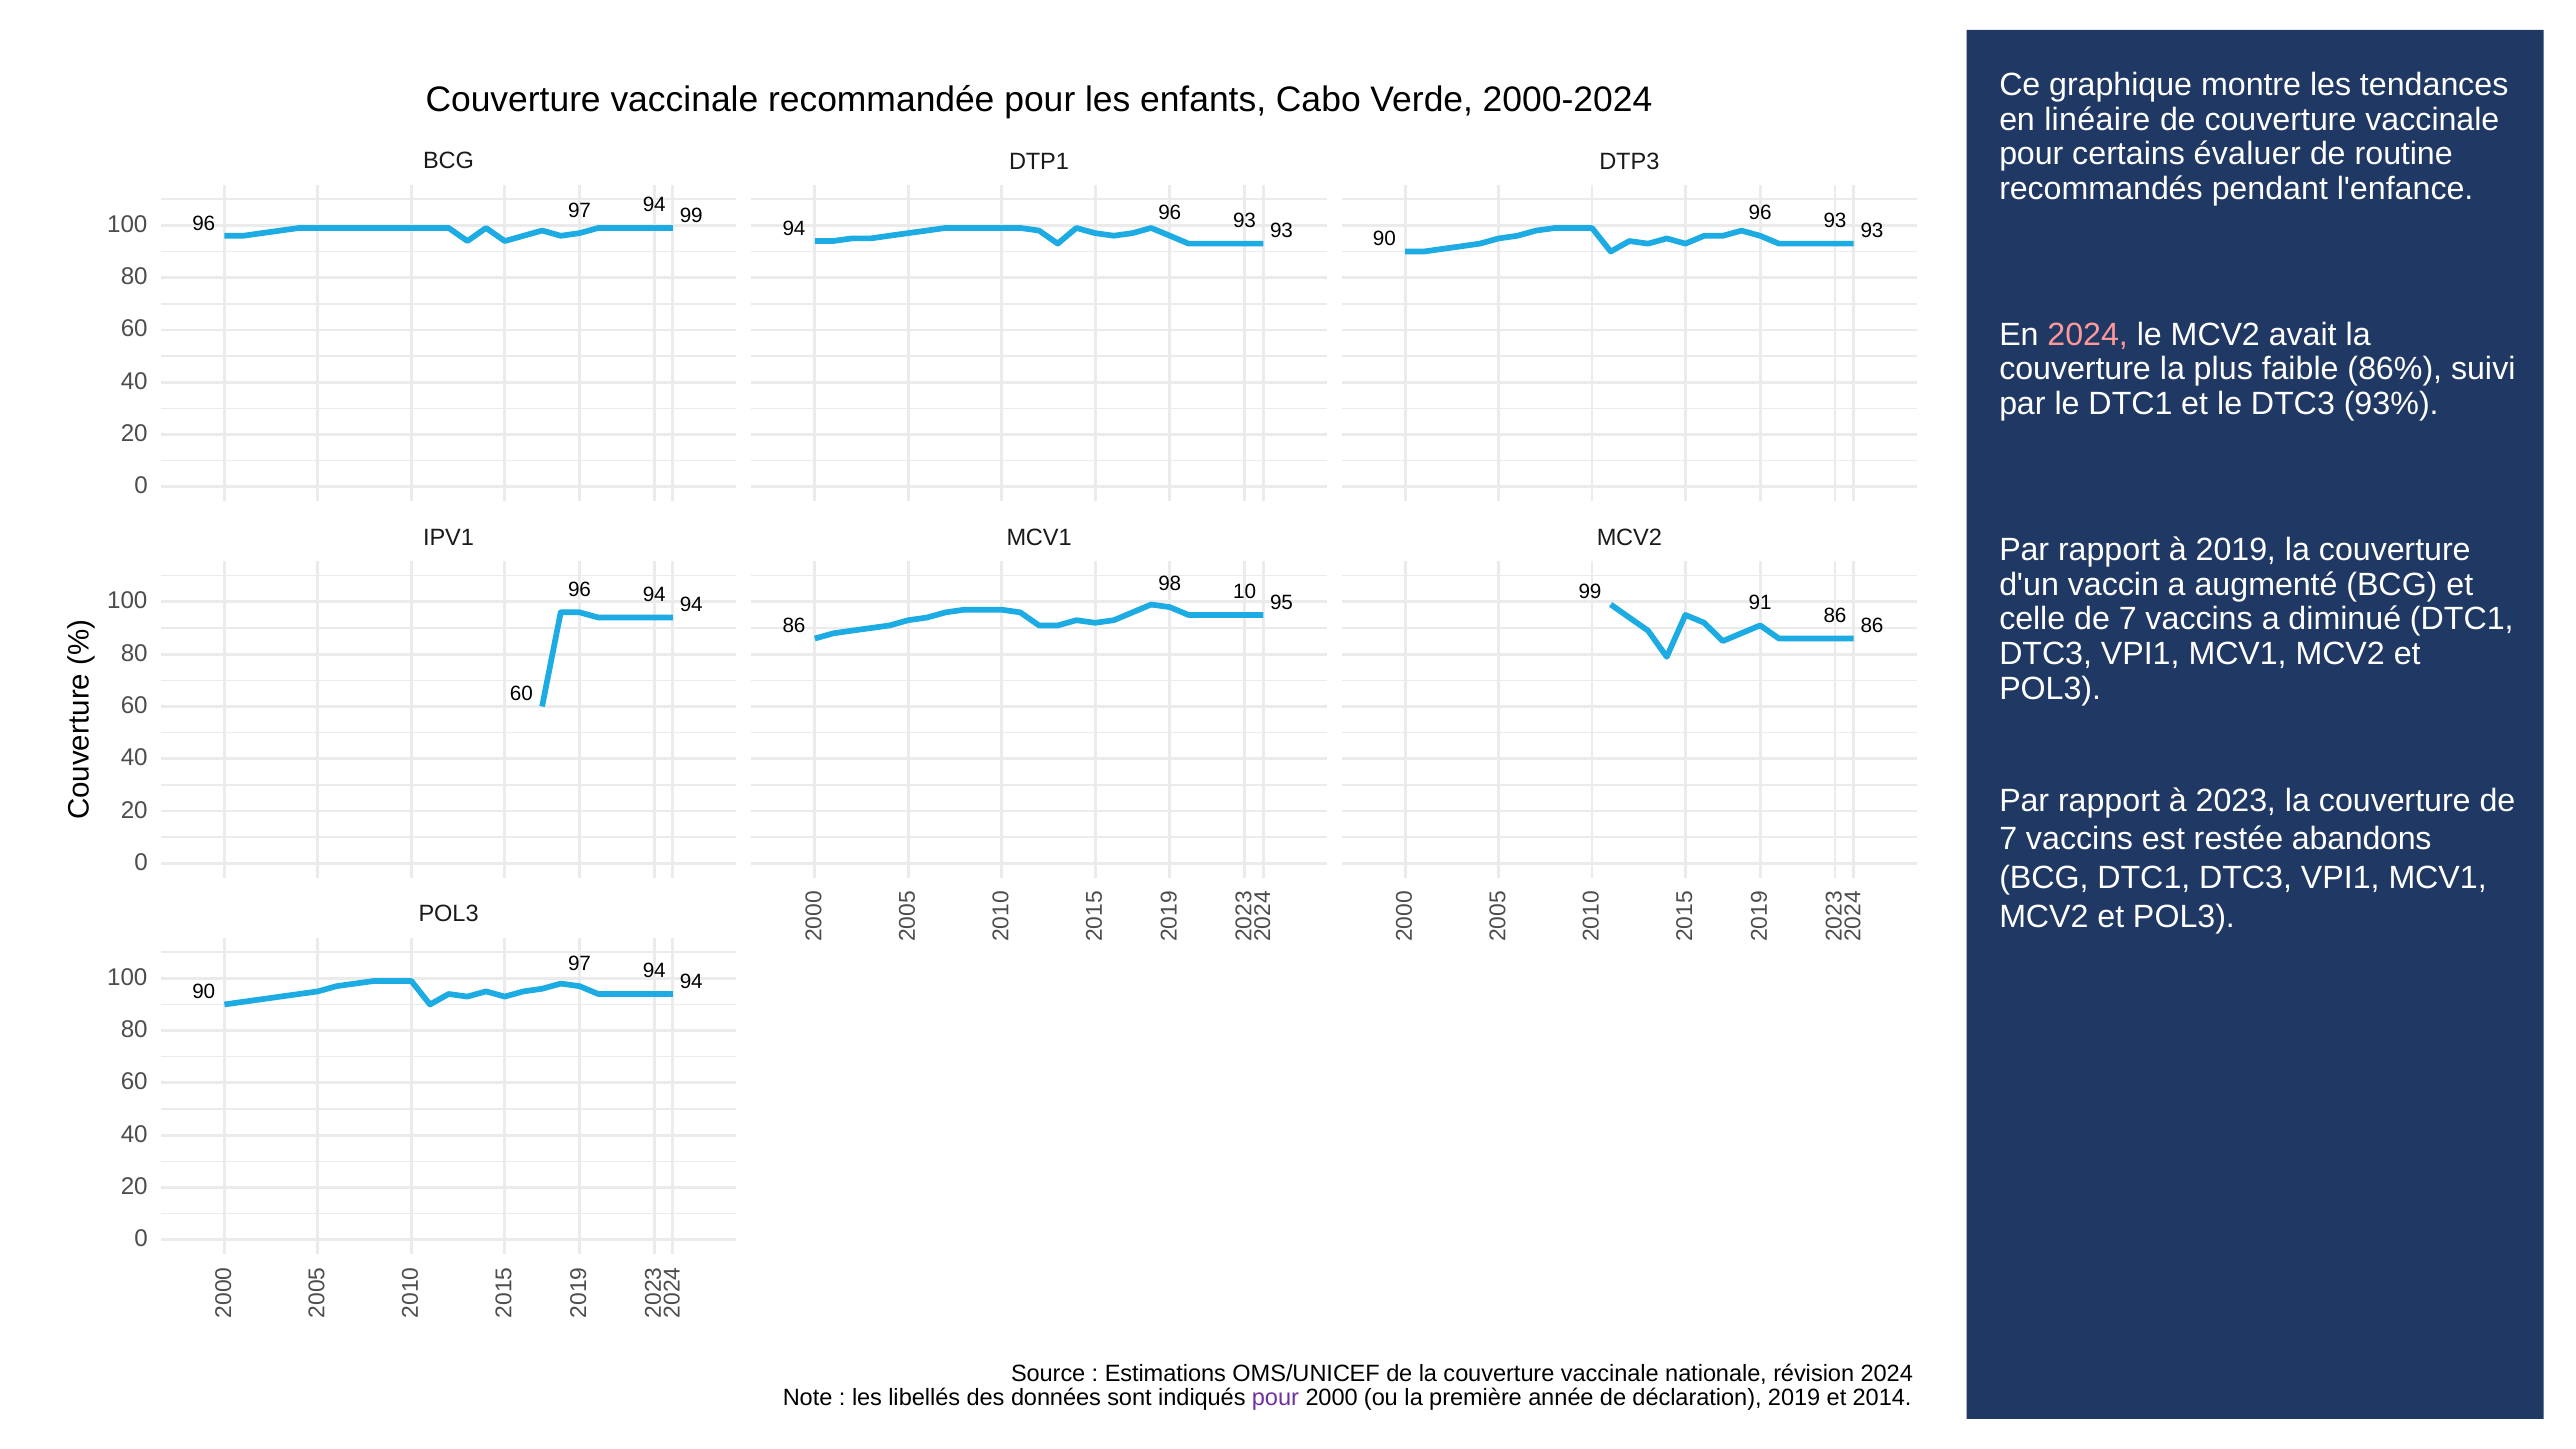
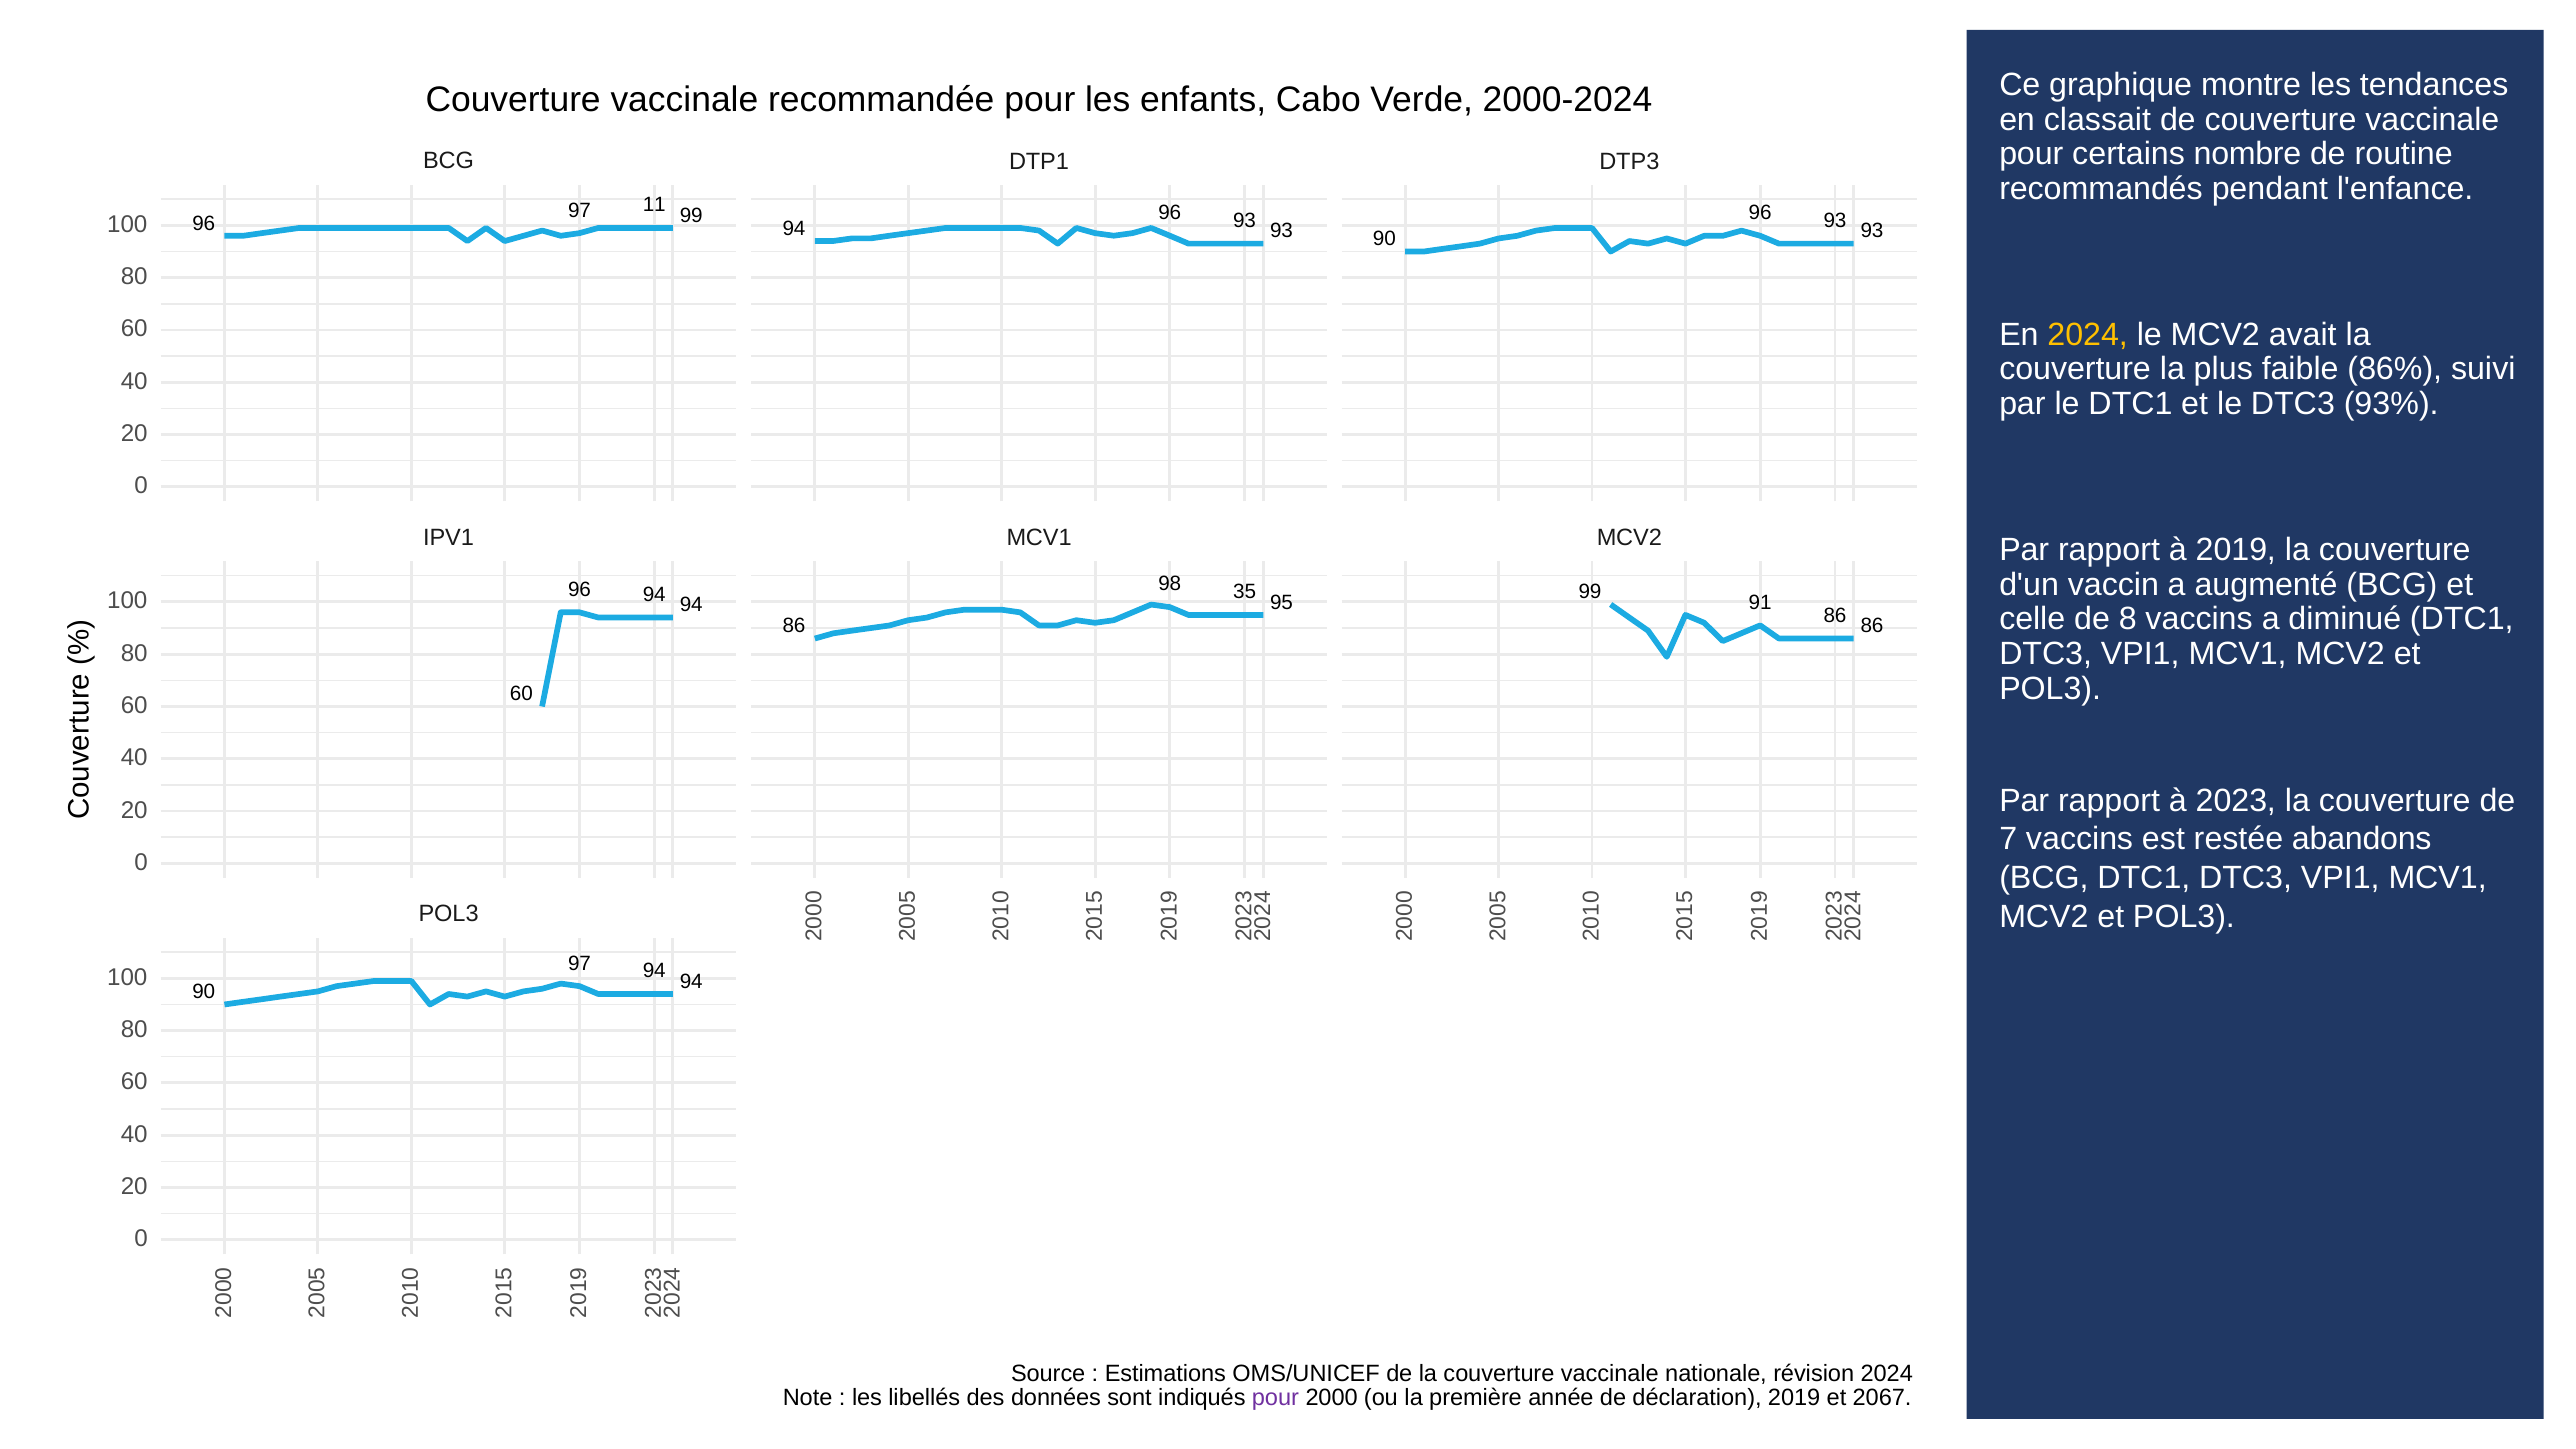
linéaire: linéaire -> classait
évaluer: évaluer -> nombre
94 at (654, 205): 94 -> 11
2024 at (2088, 335) colour: pink -> yellow
10: 10 -> 35
celle de 7: 7 -> 8
2014: 2014 -> 2067
